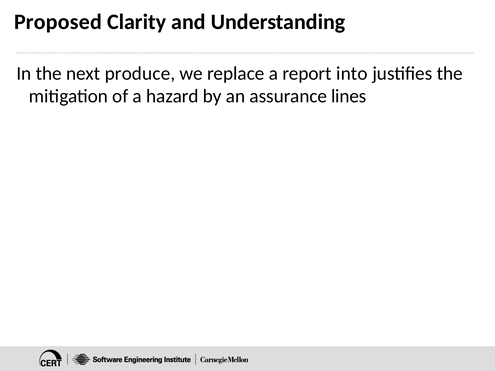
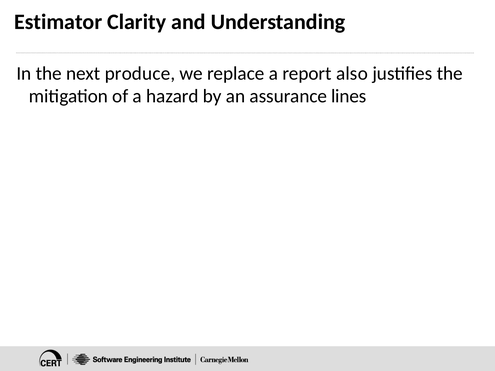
Proposed: Proposed -> Estimator
into: into -> also
